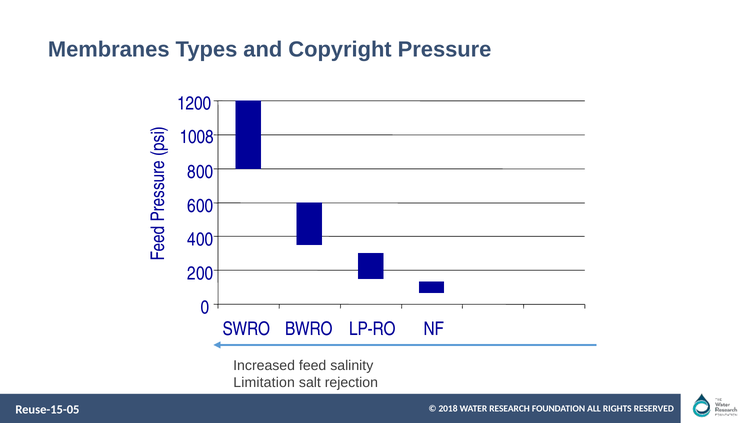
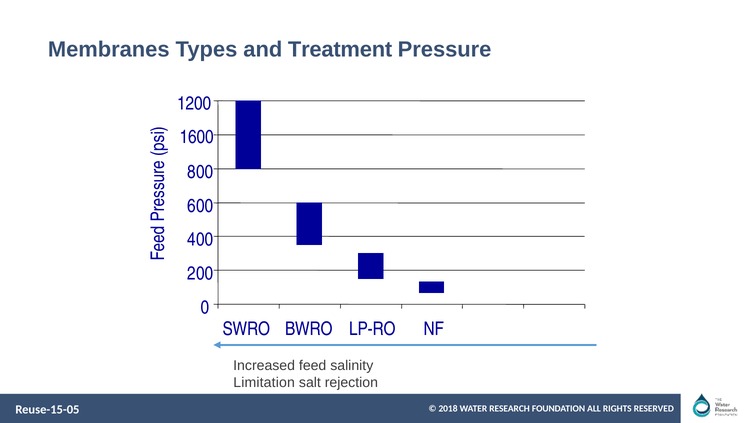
Copyright: Copyright -> Treatment
1008: 1008 -> 1600
